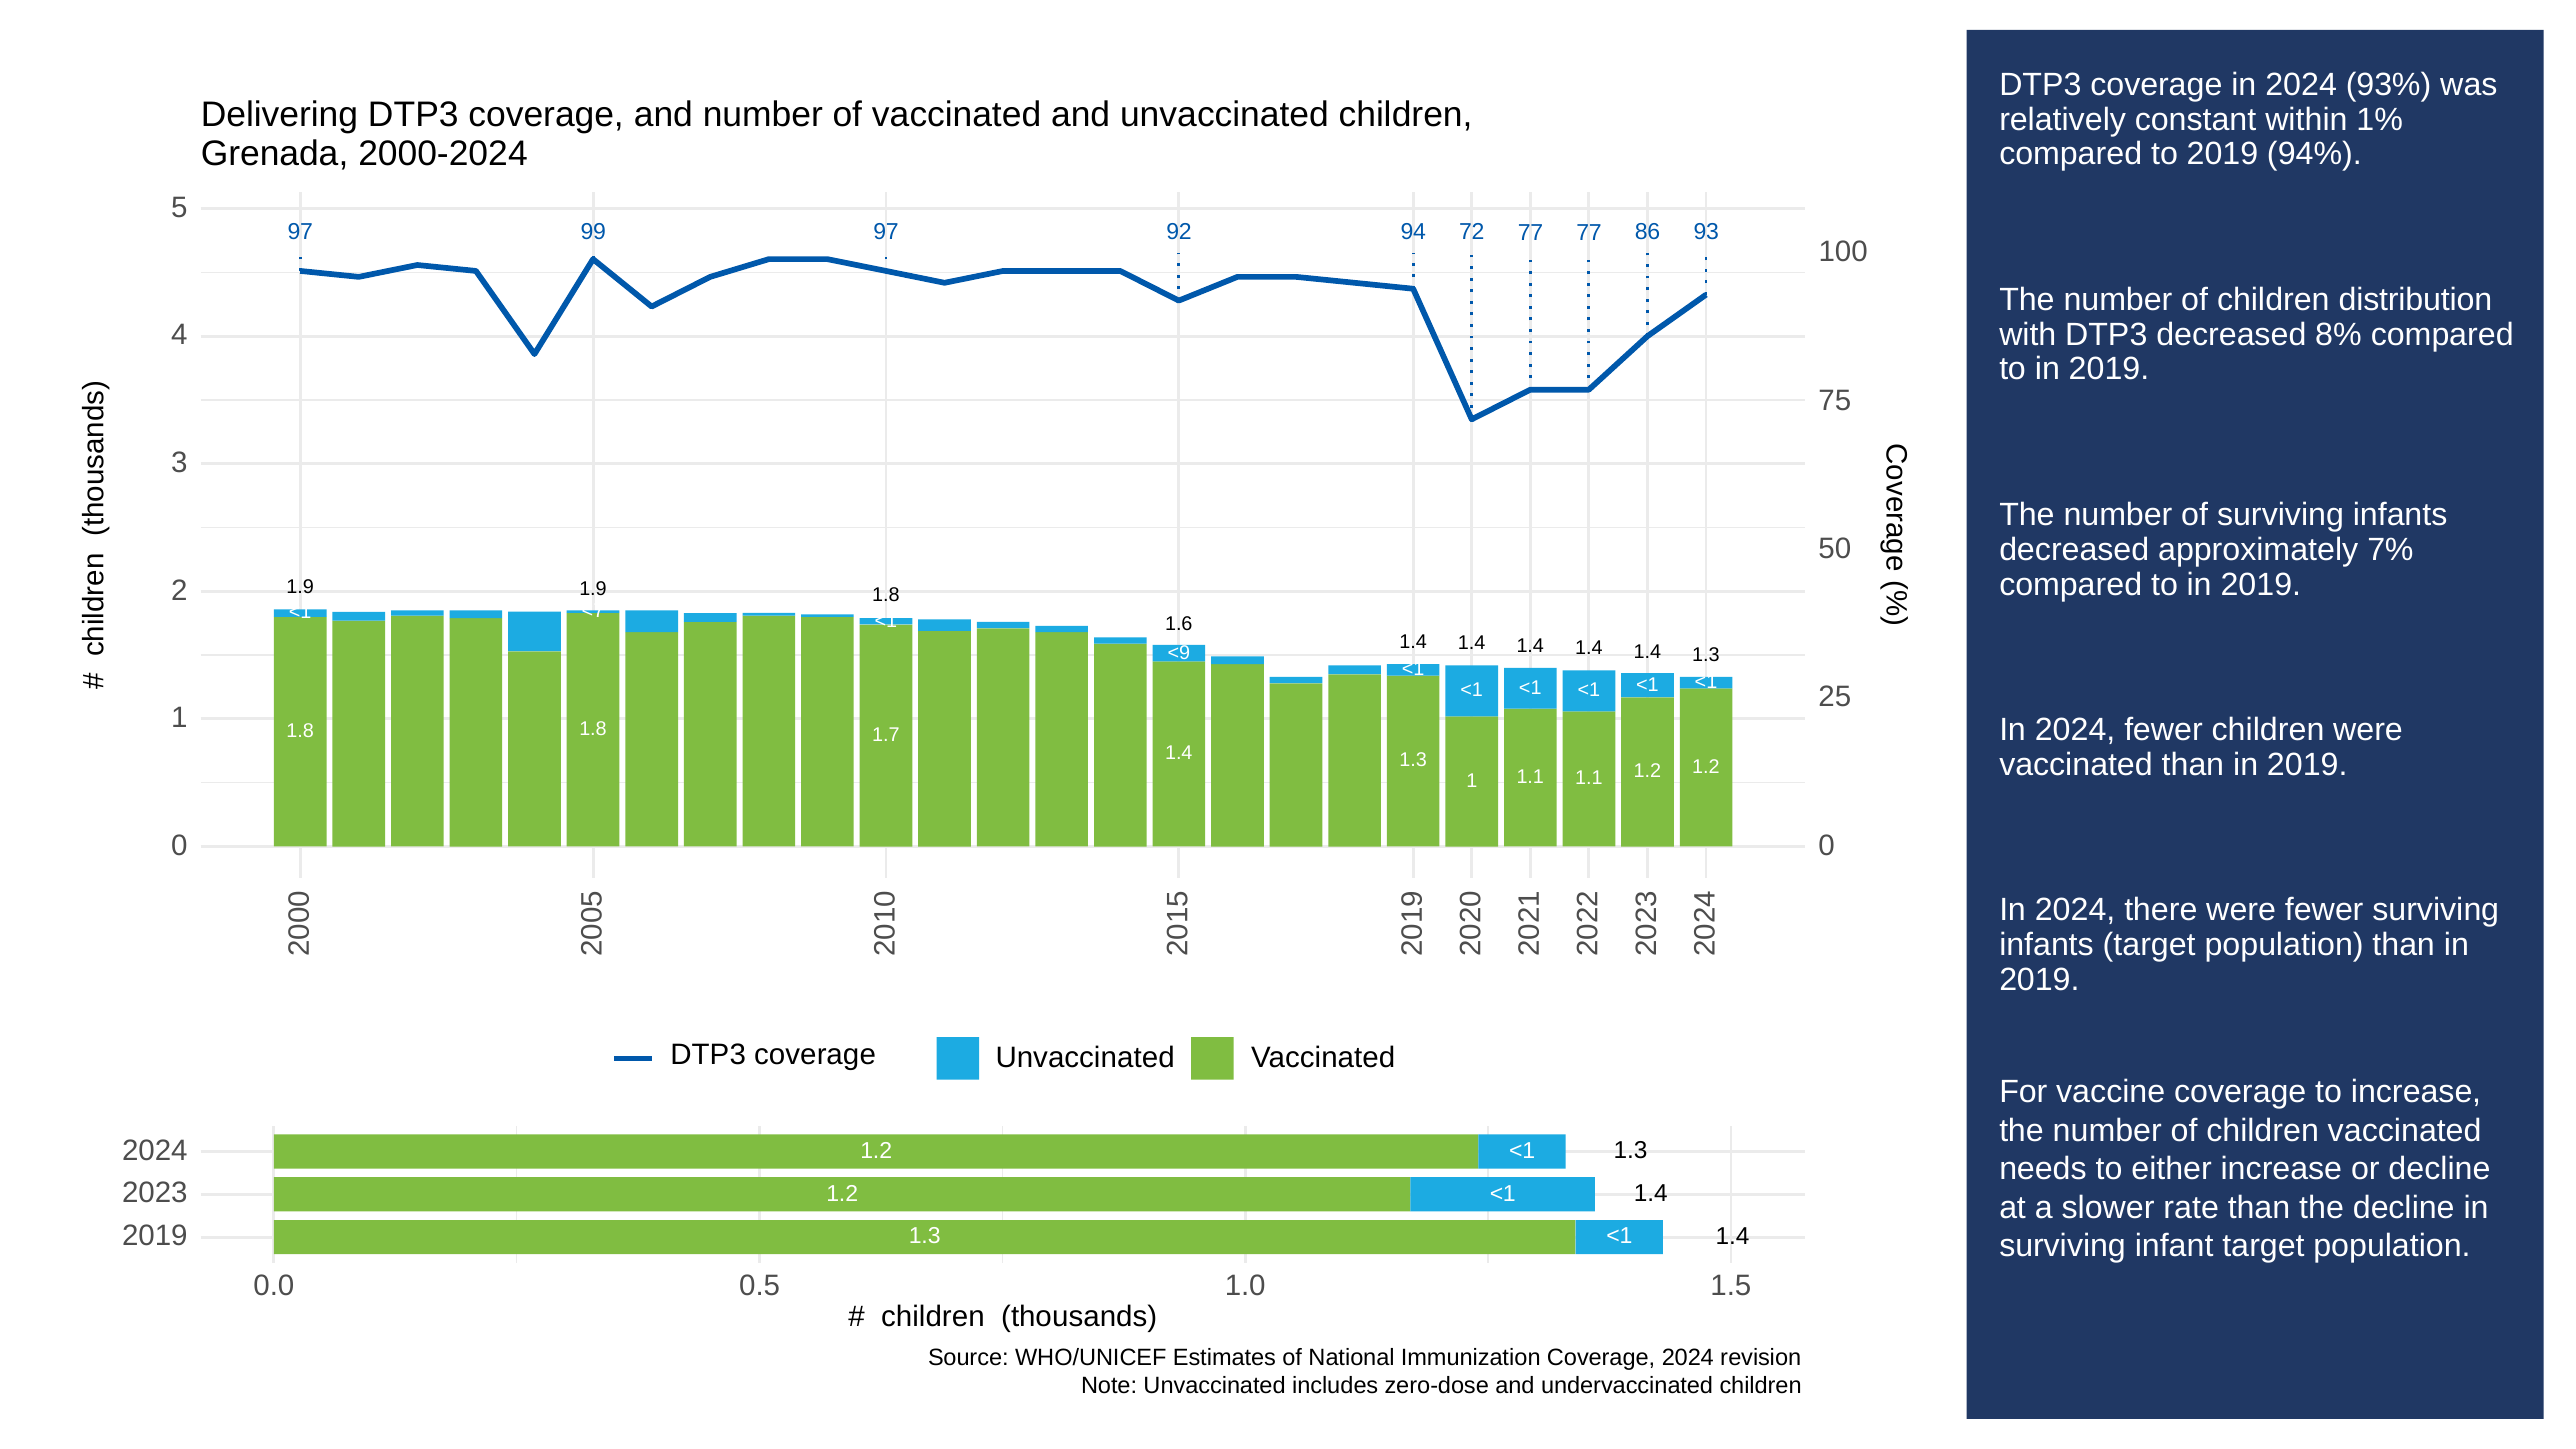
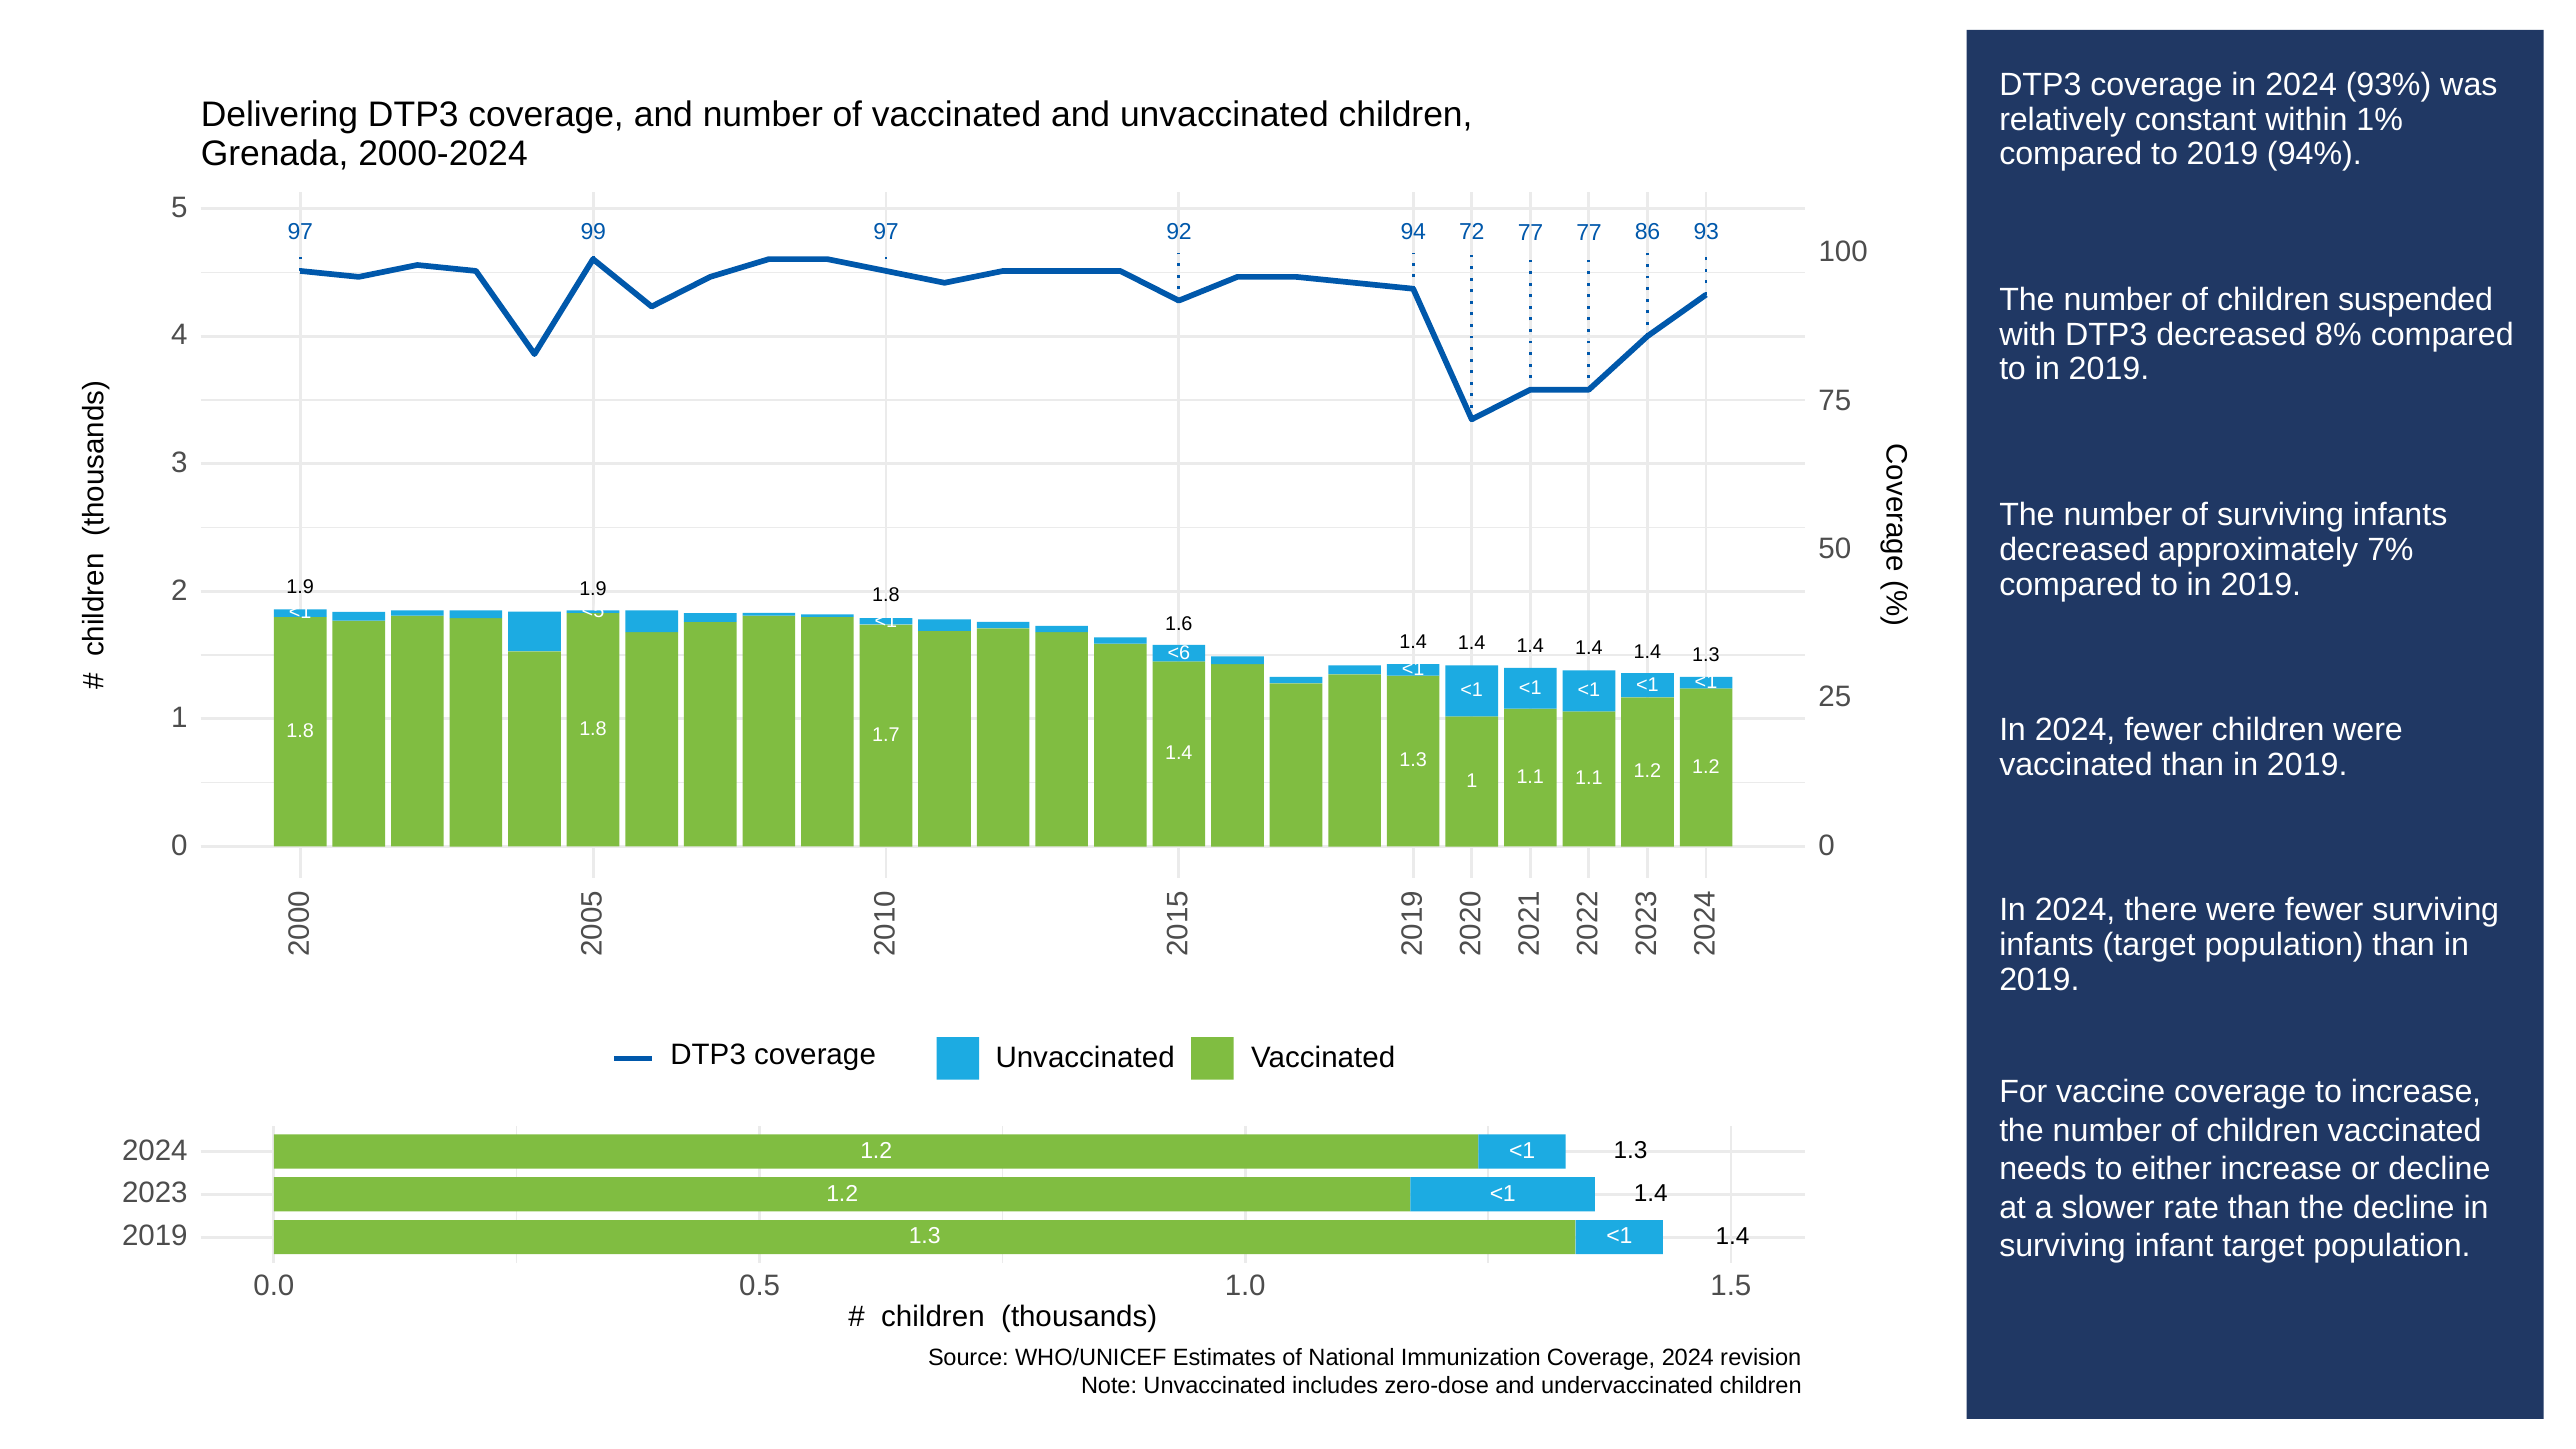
distribution: distribution -> suspended
<7: <7 -> <5
<9: <9 -> <6
